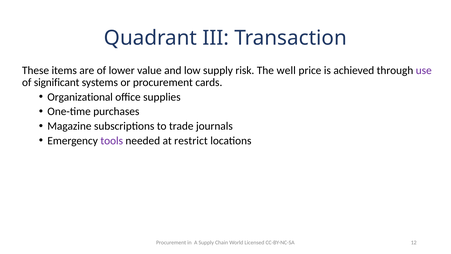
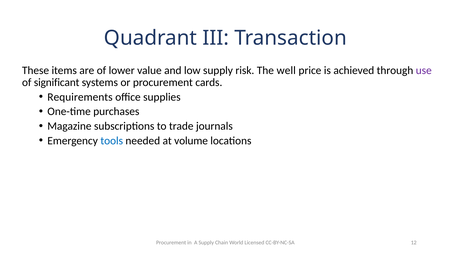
Organizational: Organizational -> Requirements
tools colour: purple -> blue
restrict: restrict -> volume
